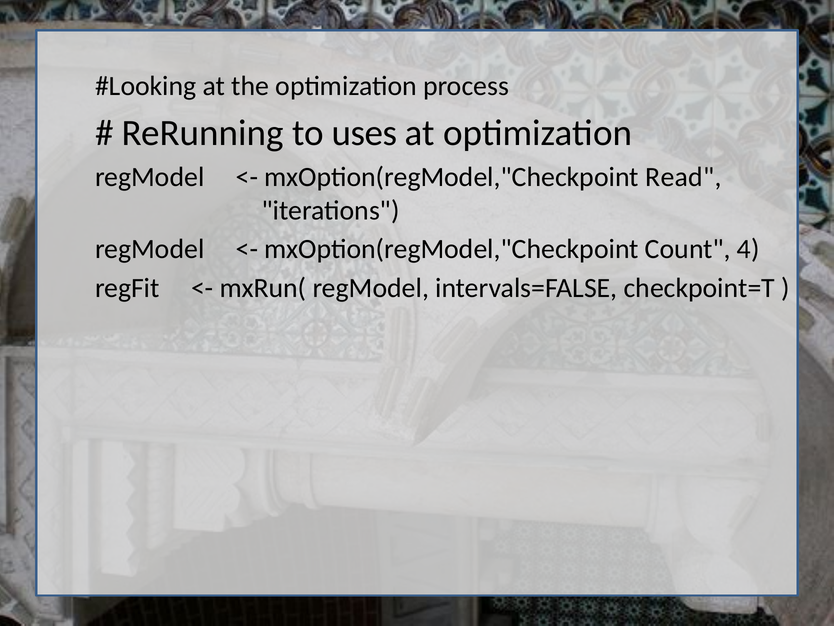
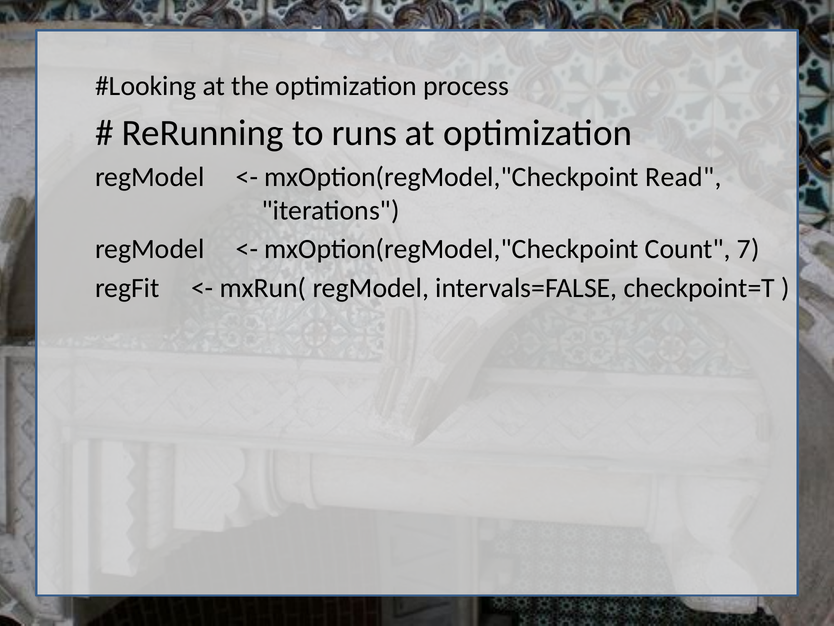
uses: uses -> runs
4: 4 -> 7
